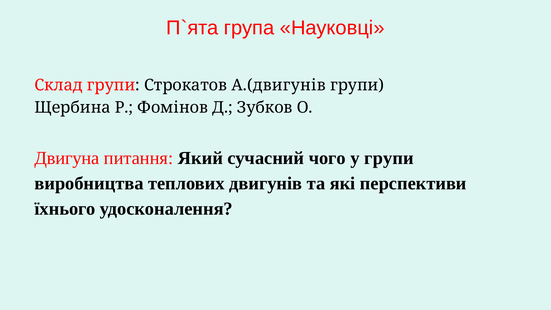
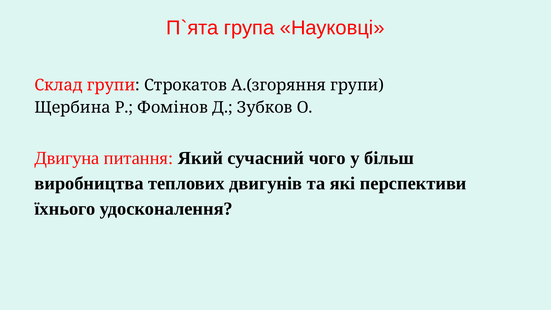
А.(двигунів: А.(двигунів -> А.(згоряння
у групи: групи -> більш
